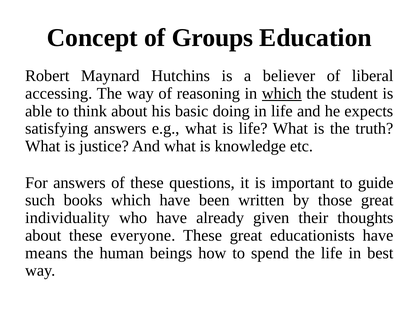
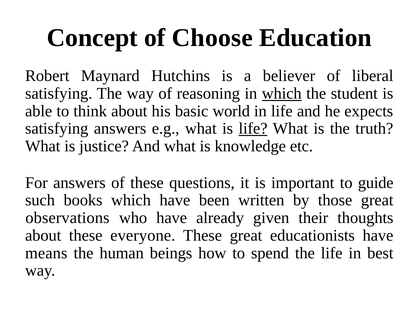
Groups: Groups -> Choose
accessing at (59, 93): accessing -> satisfying
doing: doing -> world
life at (253, 129) underline: none -> present
individuality: individuality -> observations
